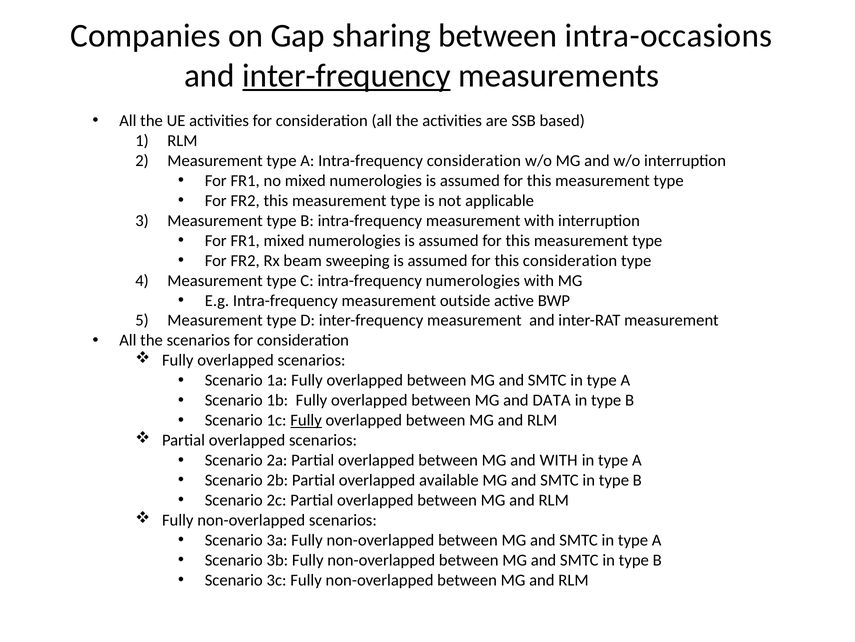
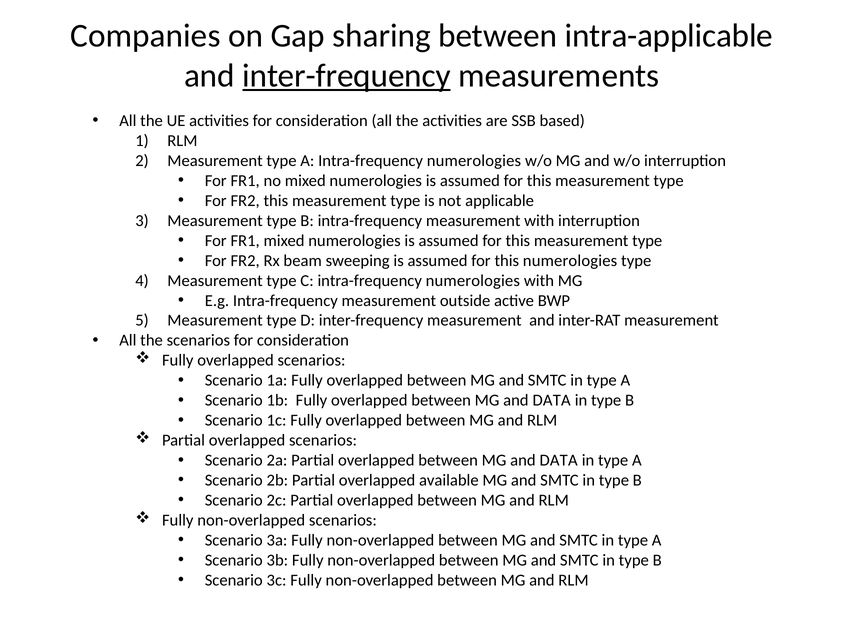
intra-occasions: intra-occasions -> intra-applicable
A Intra-frequency consideration: consideration -> numerologies
this consideration: consideration -> numerologies
Fully at (306, 420) underline: present -> none
WITH at (559, 460): WITH -> DATA
